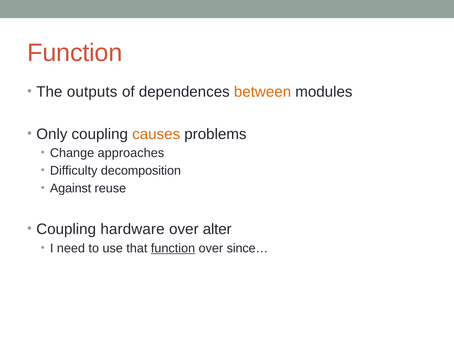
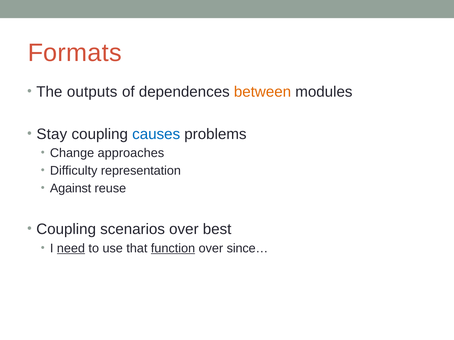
Function at (75, 53): Function -> Formats
Only: Only -> Stay
causes colour: orange -> blue
decomposition: decomposition -> representation
hardware: hardware -> scenarios
alter: alter -> best
need underline: none -> present
